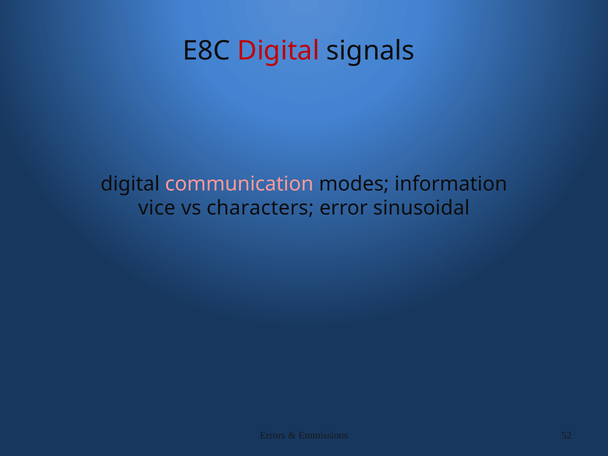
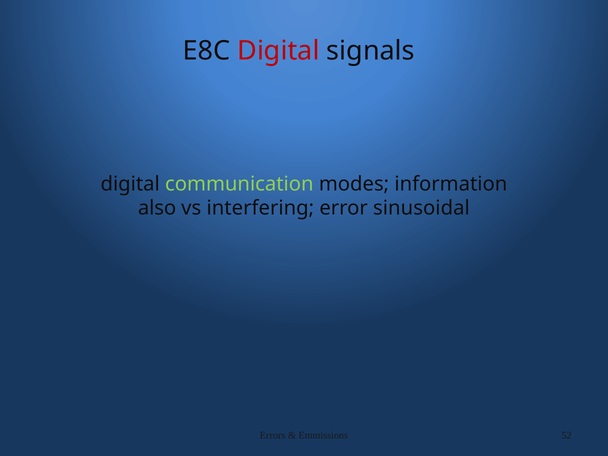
communication colour: pink -> light green
vice: vice -> also
characters: characters -> interfering
